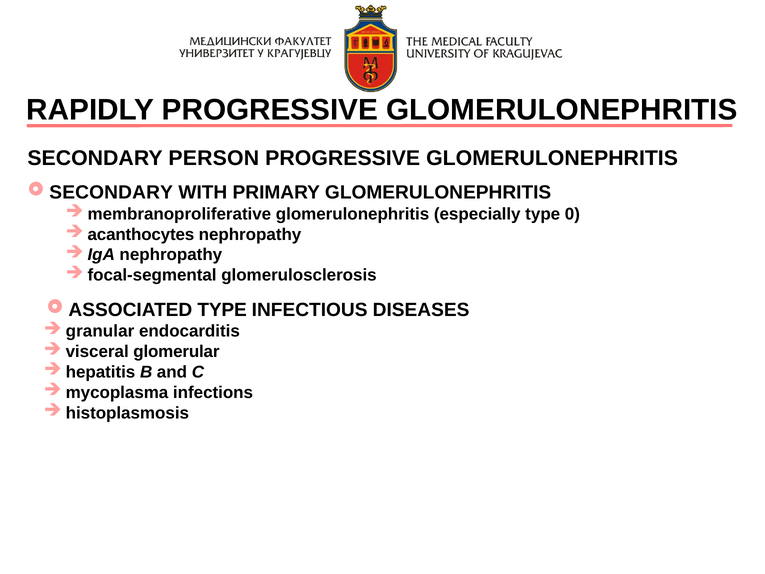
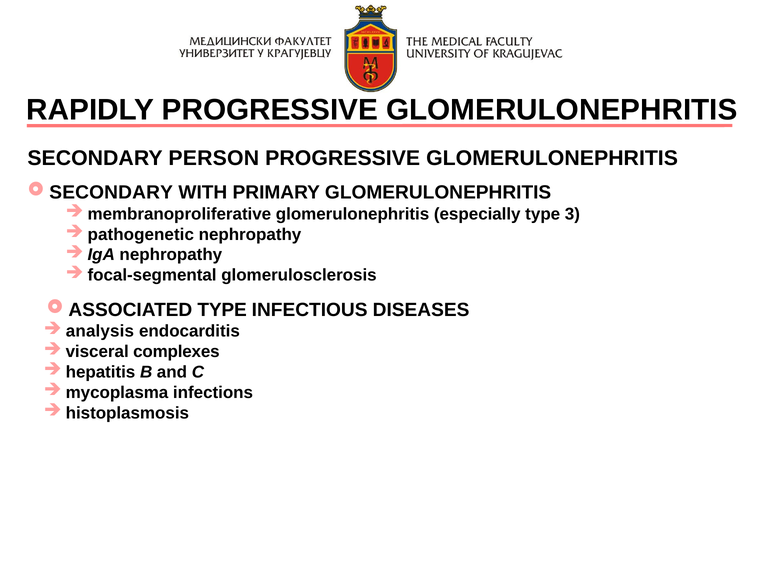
0: 0 -> 3
acanthocytes: acanthocytes -> pathogenetic
granular: granular -> analysis
glomerular: glomerular -> complexes
